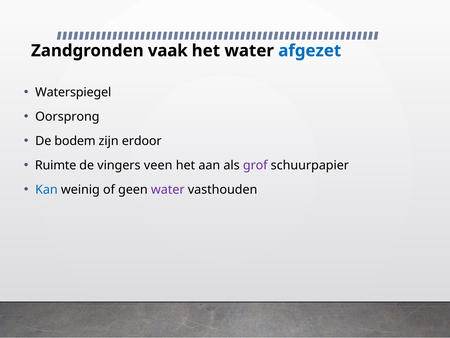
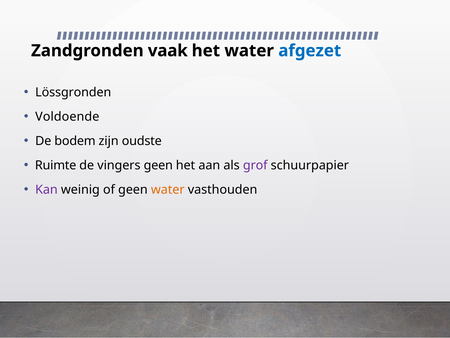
Waterspiegel: Waterspiegel -> Lössgronden
Oorsprong: Oorsprong -> Voldoende
erdoor: erdoor -> oudste
vingers veen: veen -> geen
Kan colour: blue -> purple
water at (168, 189) colour: purple -> orange
